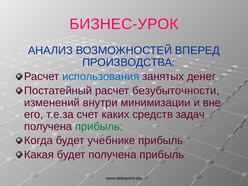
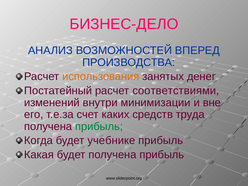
БИЗНЕС-УРОК: БИЗНЕС-УРОК -> БИЗНЕС-ДЕЛО
использования colour: blue -> orange
безубыточности: безубыточности -> соответствиями
задач: задач -> труда
